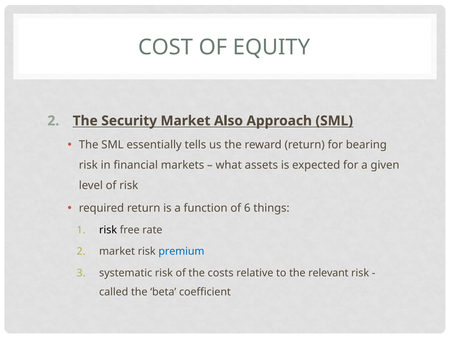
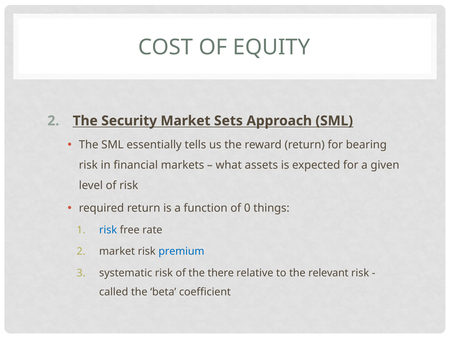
Also: Also -> Sets
6: 6 -> 0
risk at (108, 230) colour: black -> blue
costs: costs -> there
